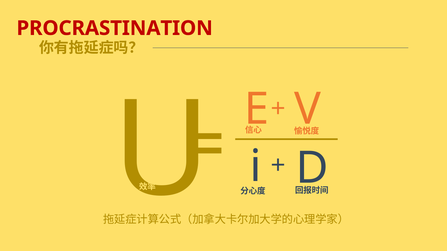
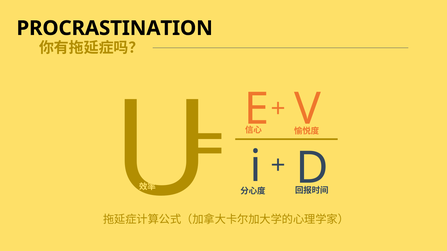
PROCRASTINATION colour: red -> black
